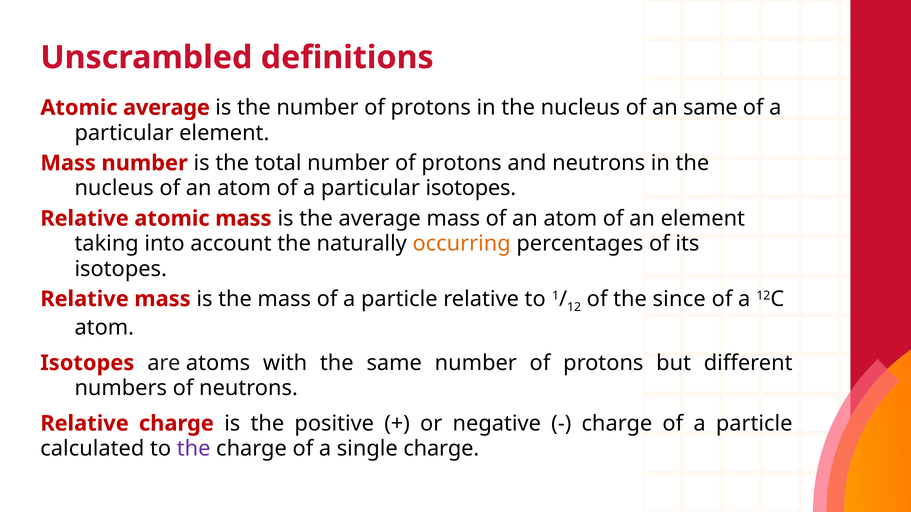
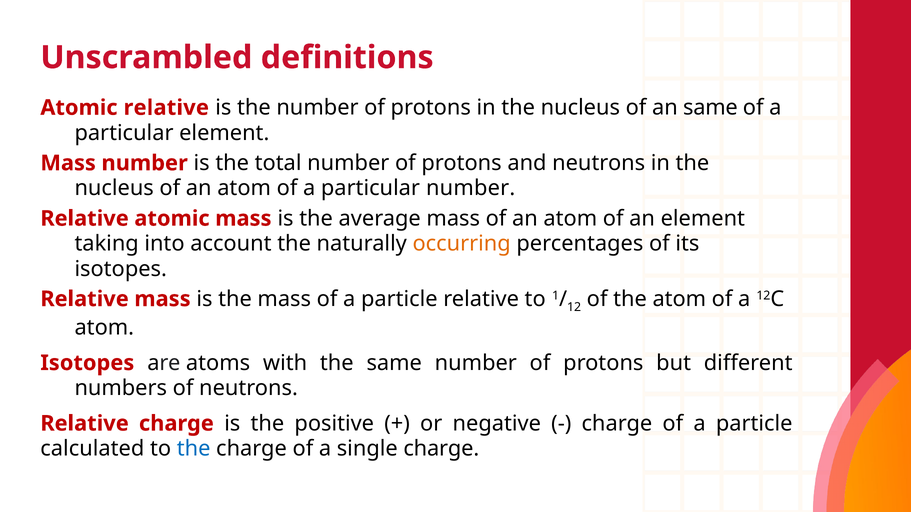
Atomic average: average -> relative
particular isotopes: isotopes -> number
the since: since -> atom
the at (194, 449) colour: purple -> blue
